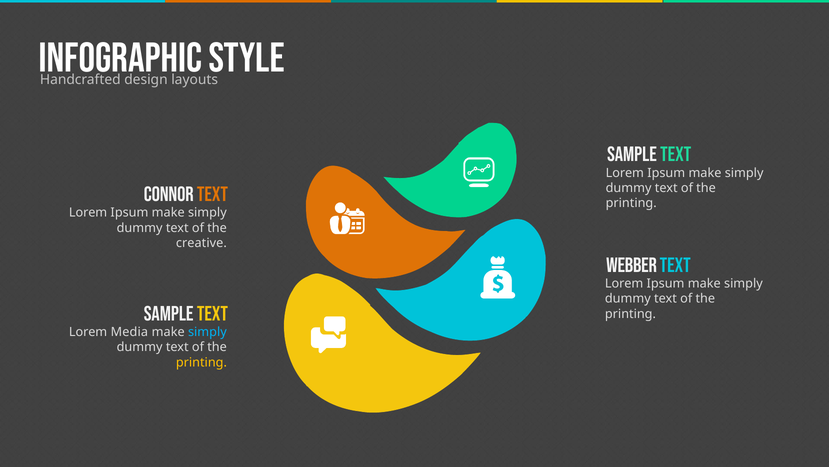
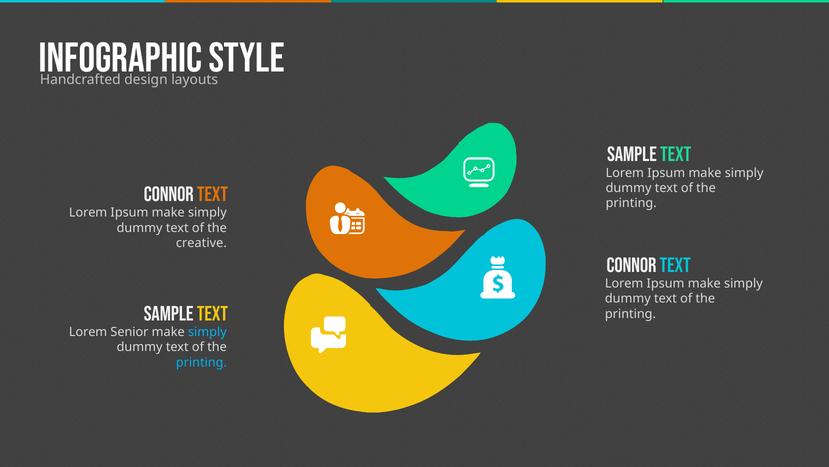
WEBBER at (632, 265): WEBBER -> CONNOR
Media: Media -> Senior
printing at (201, 362) colour: yellow -> light blue
